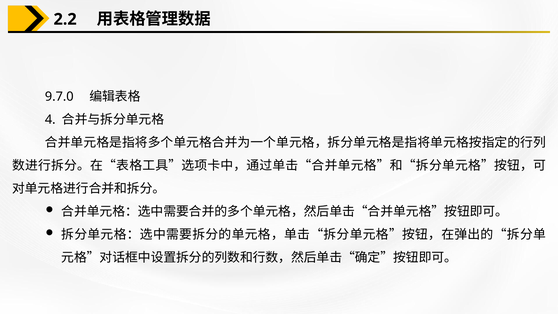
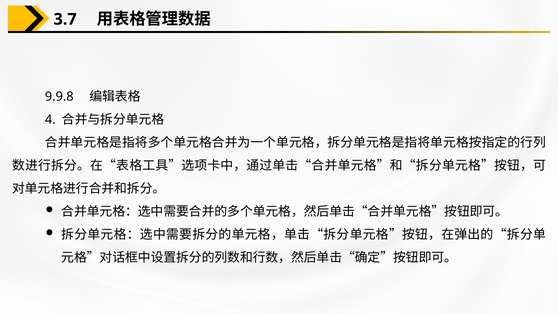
2.2: 2.2 -> 3.7
9.7.0: 9.7.0 -> 9.9.8
